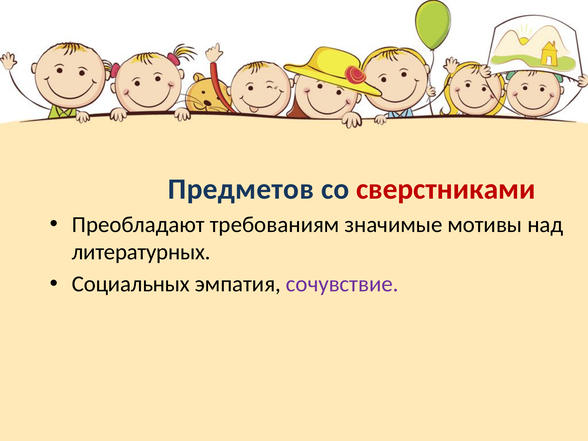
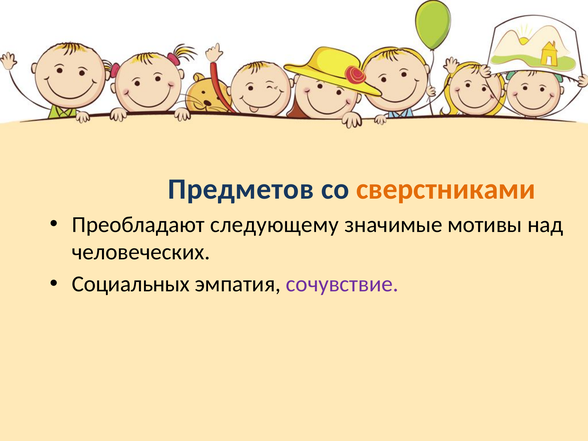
сверстниками colour: red -> orange
требованиям: требованиям -> следующему
литературных: литературных -> человеческих
